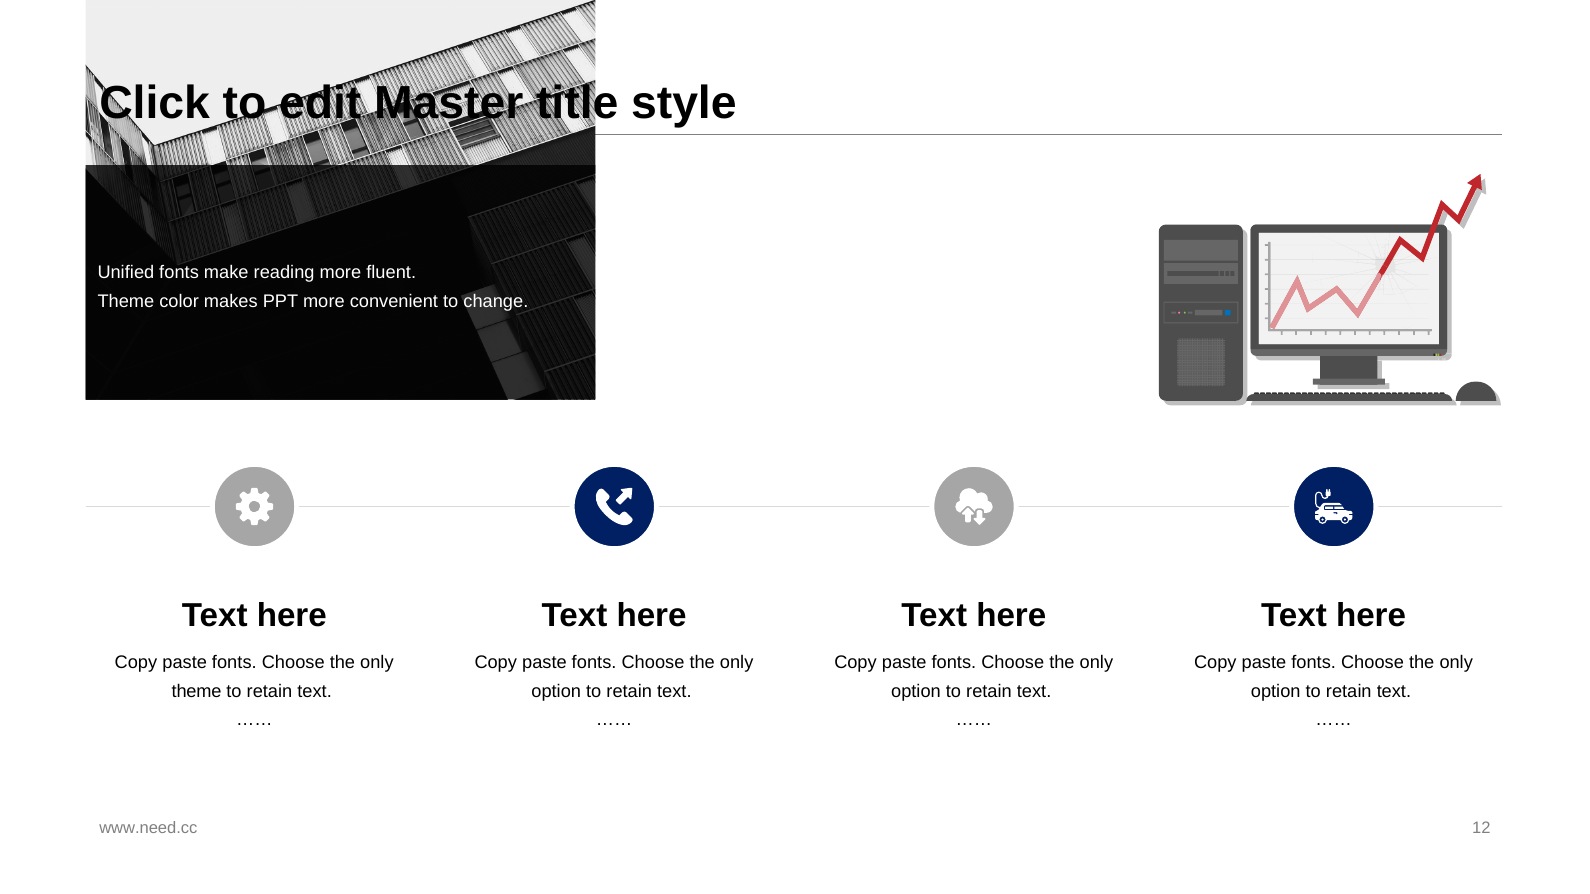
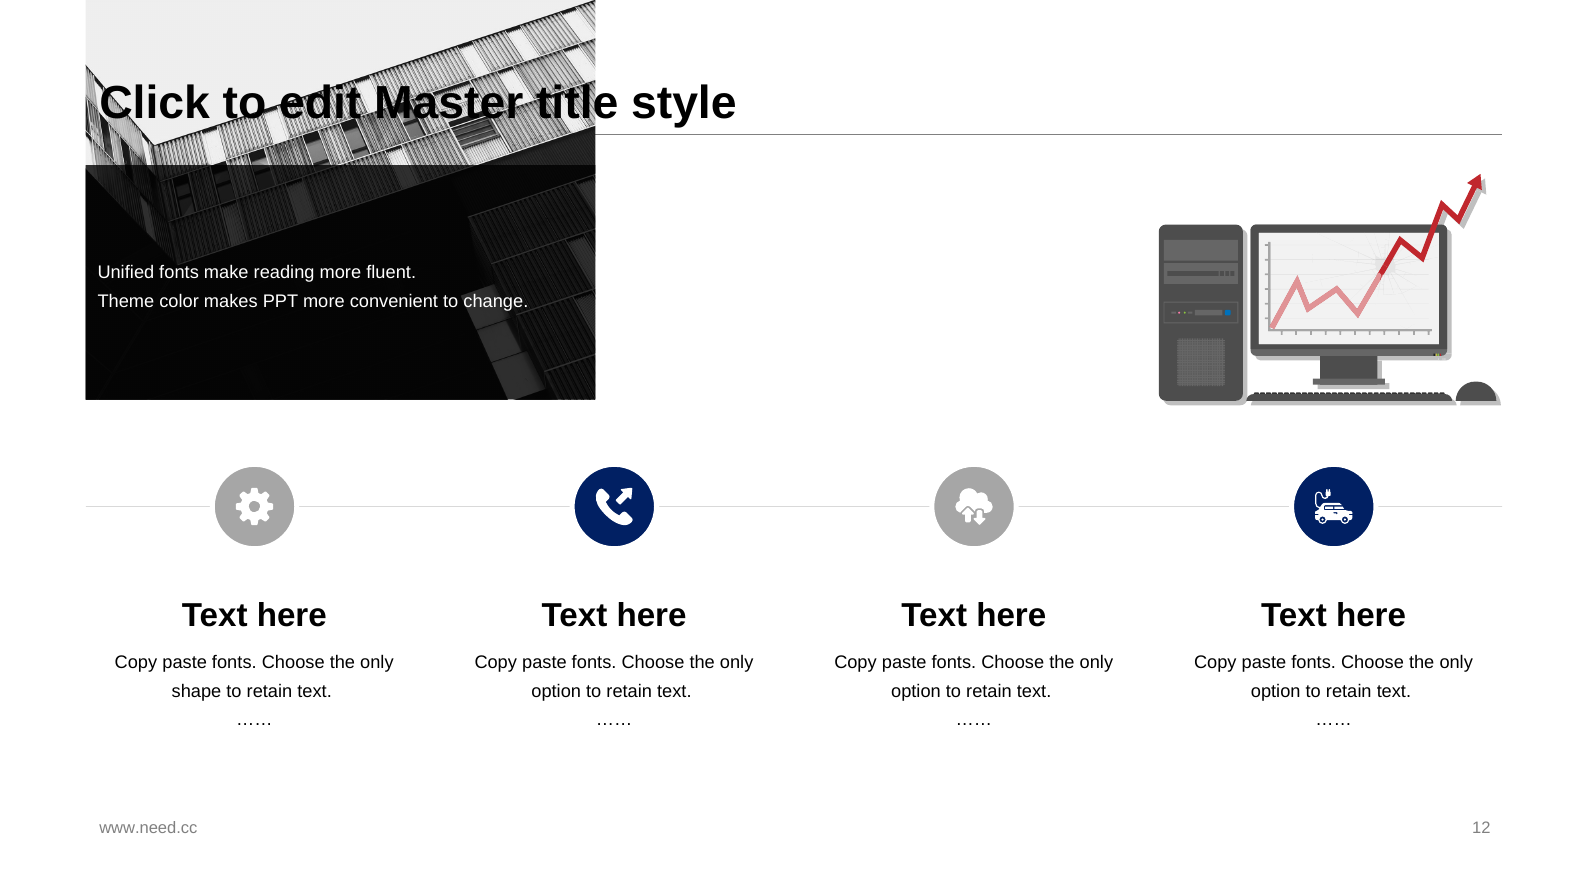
theme at (197, 691): theme -> shape
